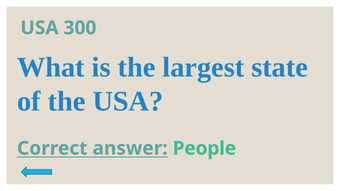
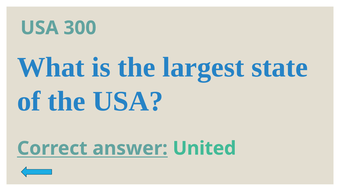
People: People -> United
